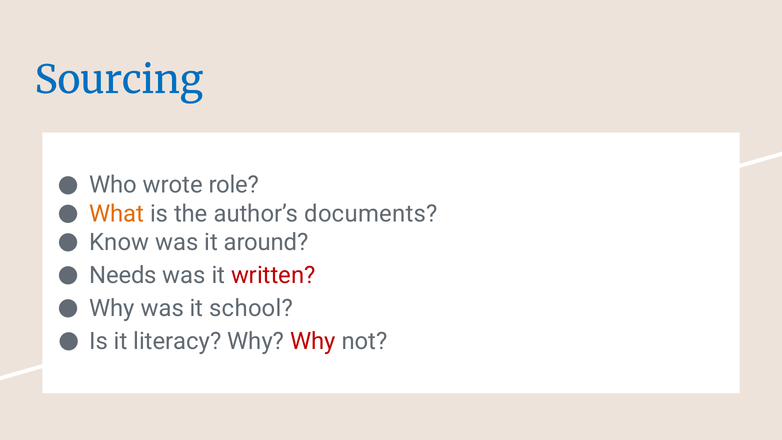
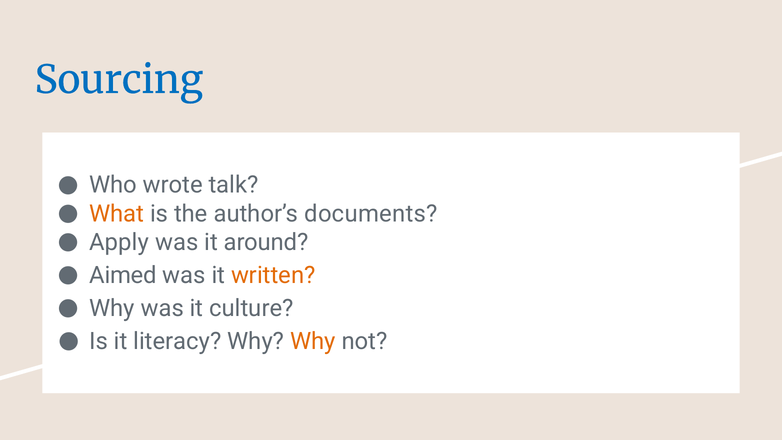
role: role -> talk
Know: Know -> Apply
Needs: Needs -> Aimed
written colour: red -> orange
school: school -> culture
Why at (313, 341) colour: red -> orange
